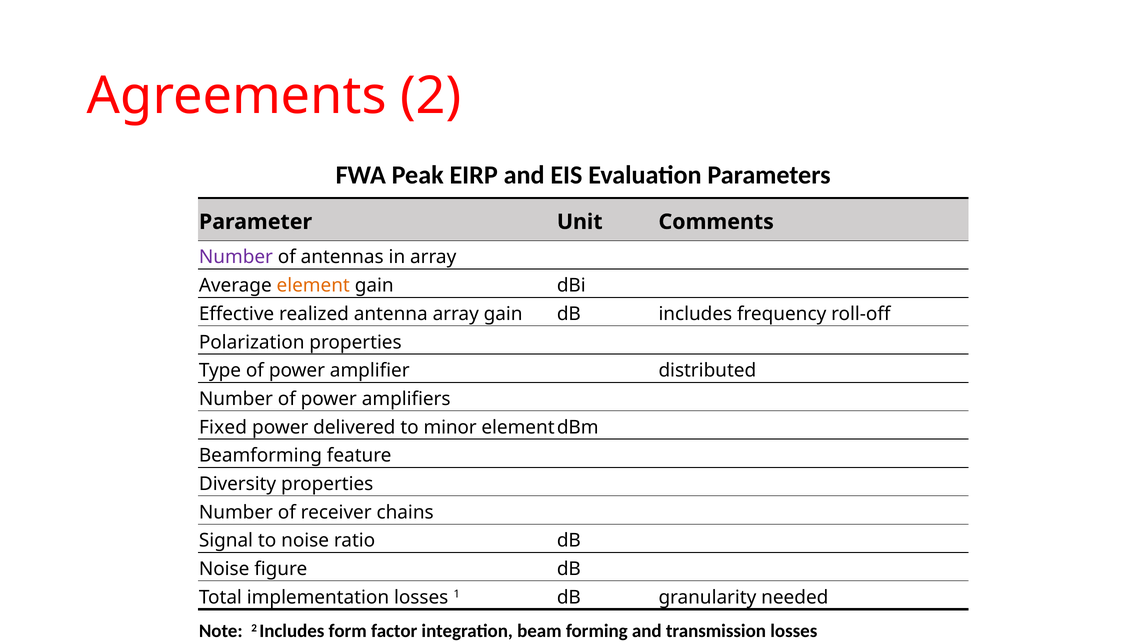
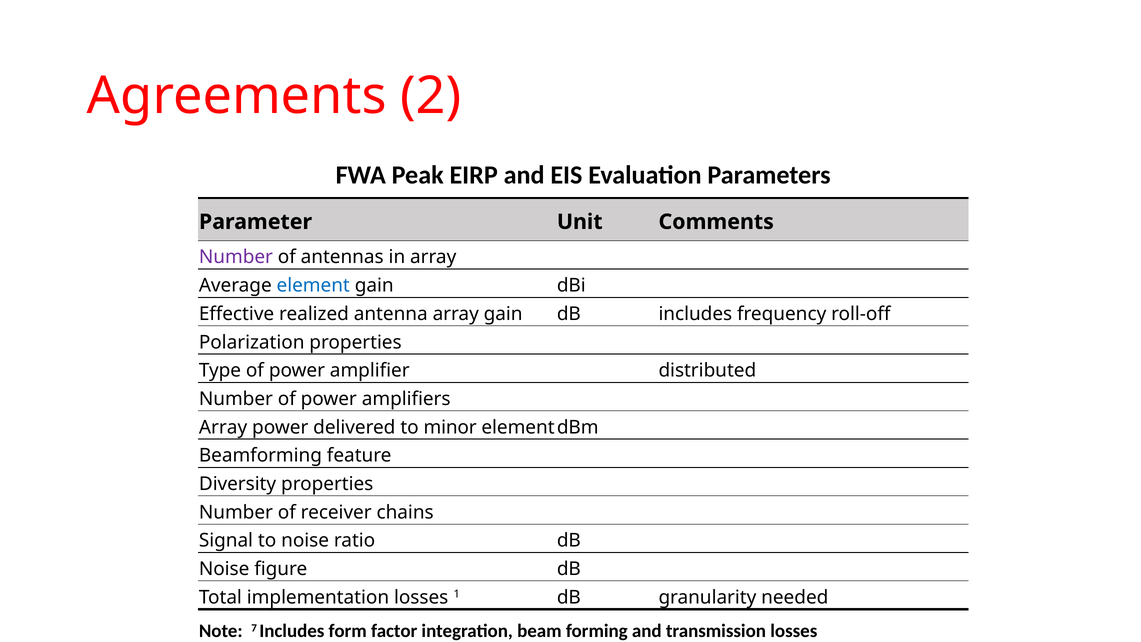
element colour: orange -> blue
Fixed at (223, 427): Fixed -> Array
Note 2: 2 -> 7
